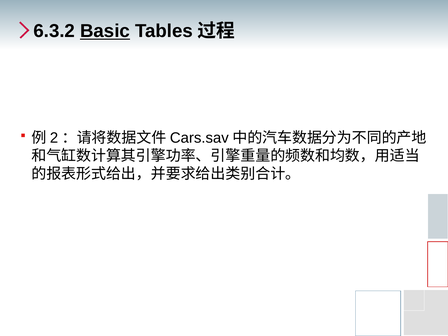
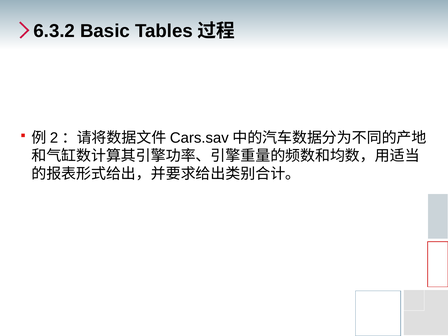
Basic underline: present -> none
